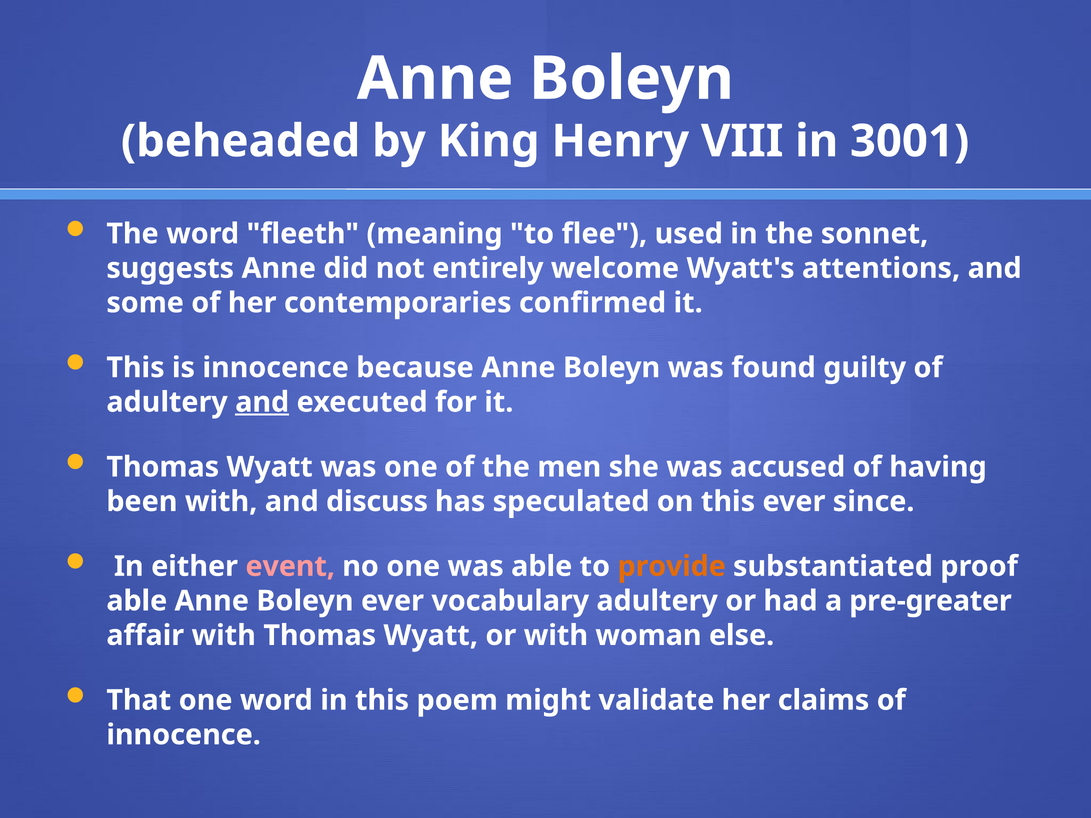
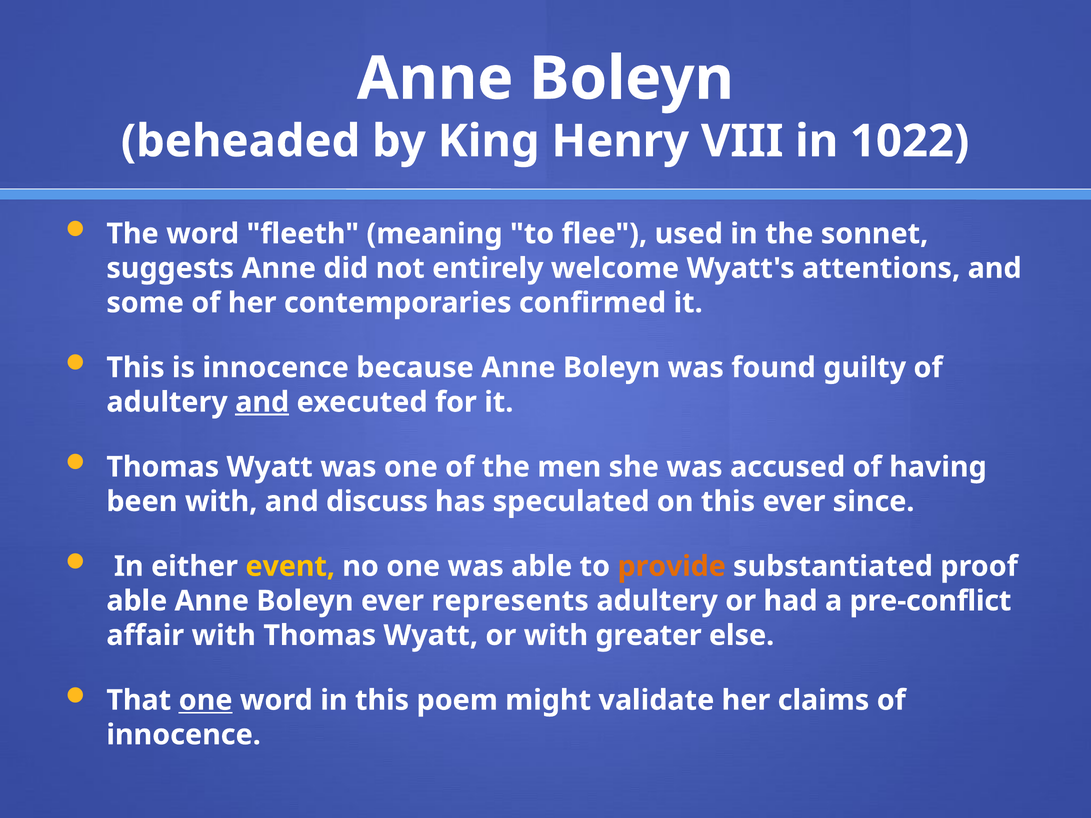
3001: 3001 -> 1022
event colour: pink -> yellow
vocabulary: vocabulary -> represents
pre-greater: pre-greater -> pre-conflict
woman: woman -> greater
one at (206, 700) underline: none -> present
